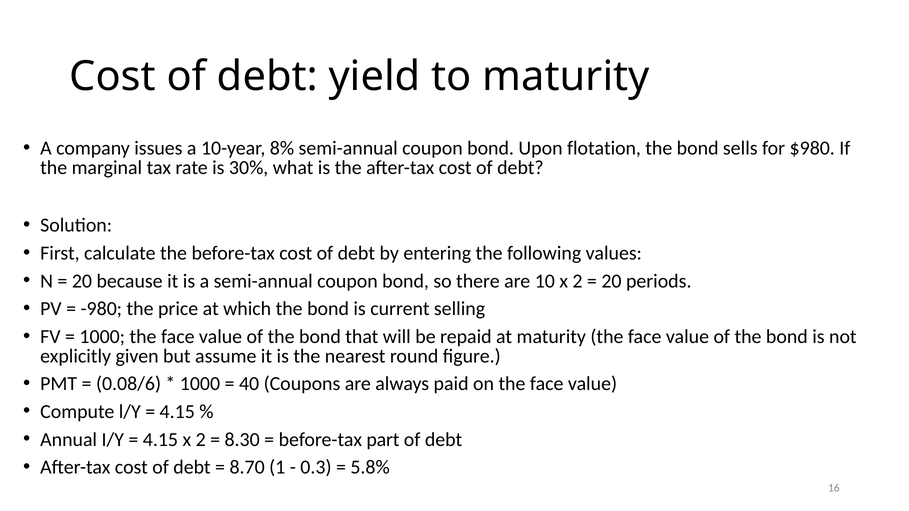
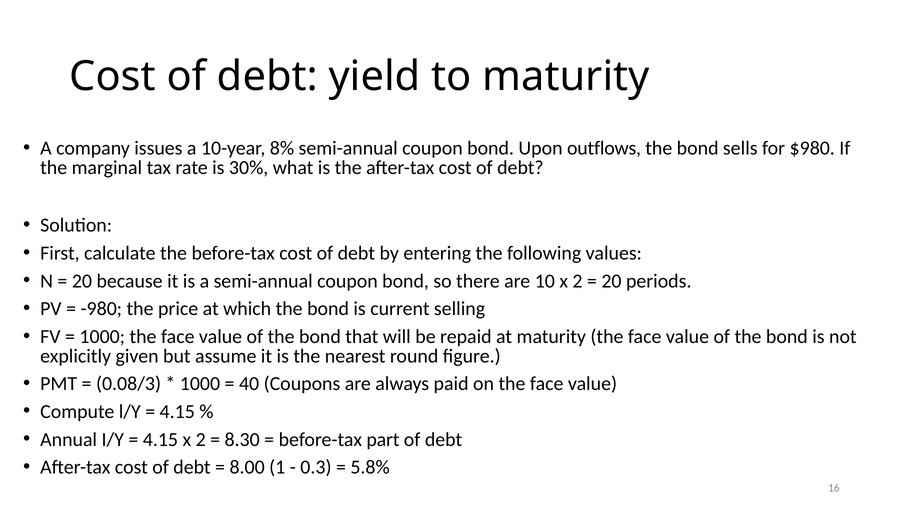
flotation: flotation -> outflows
0.08/6: 0.08/6 -> 0.08/3
8.70: 8.70 -> 8.00
